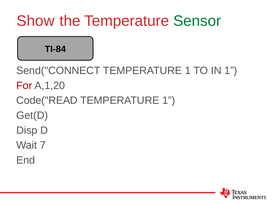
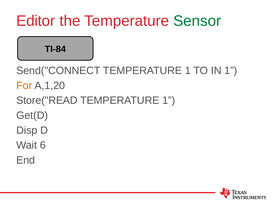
Show: Show -> Editor
For colour: red -> orange
Code("READ: Code("READ -> Store("READ
7: 7 -> 6
